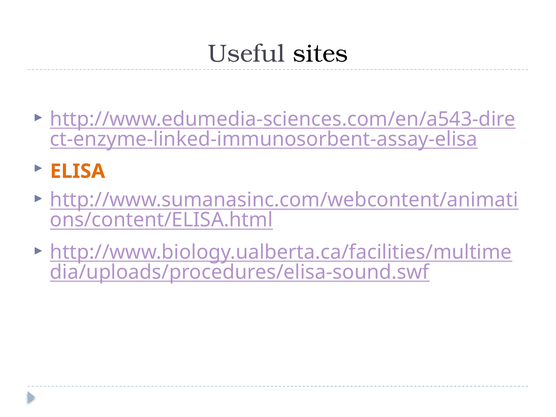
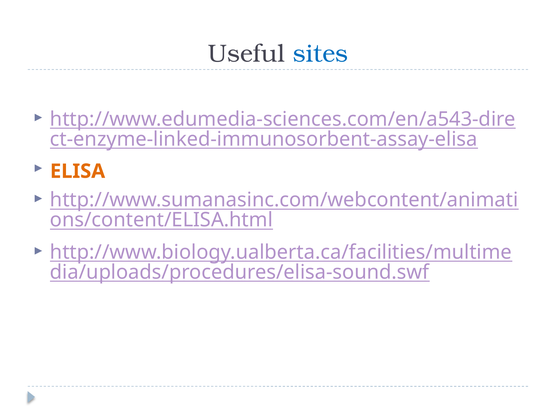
sites colour: black -> blue
